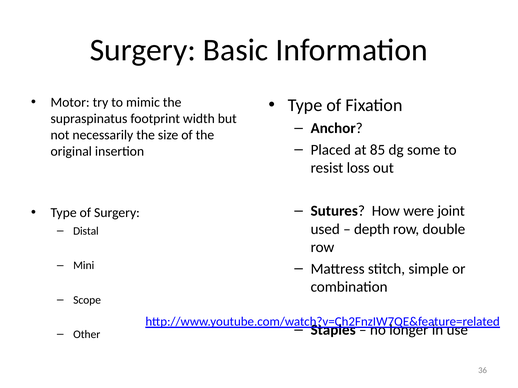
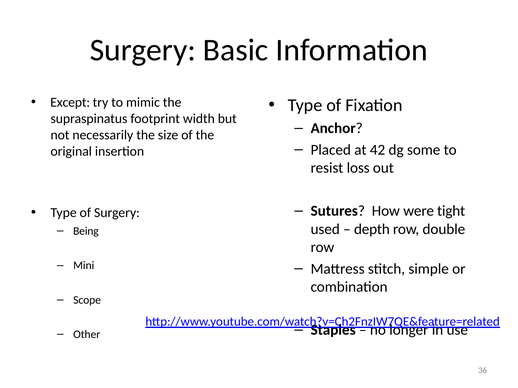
Motor: Motor -> Except
85: 85 -> 42
joint: joint -> tight
Distal: Distal -> Being
